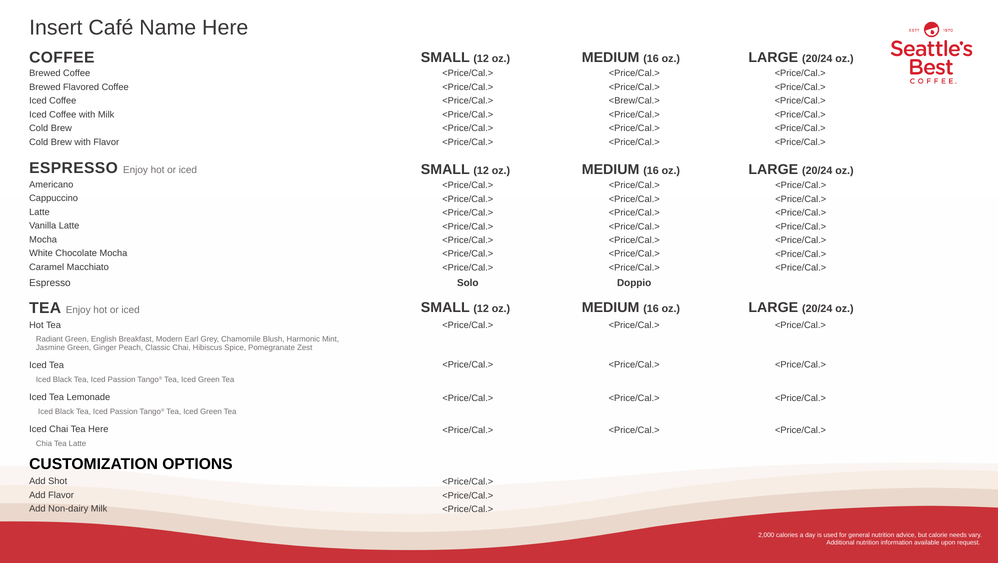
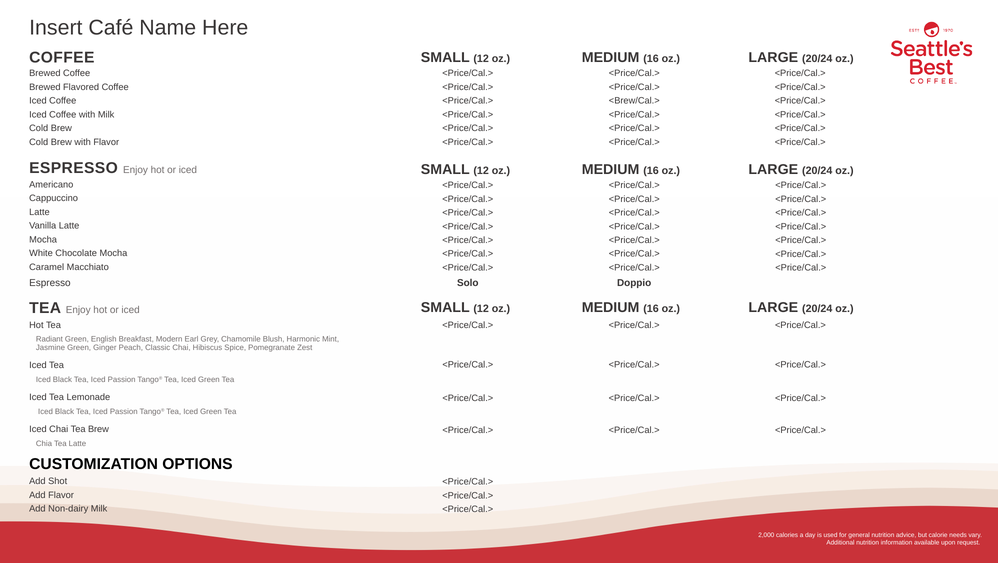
Tea Here: Here -> Brew
